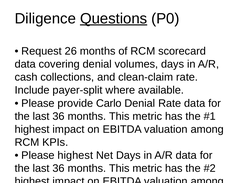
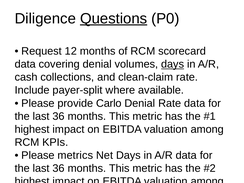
26: 26 -> 12
days at (173, 64) underline: none -> present
Please highest: highest -> metrics
